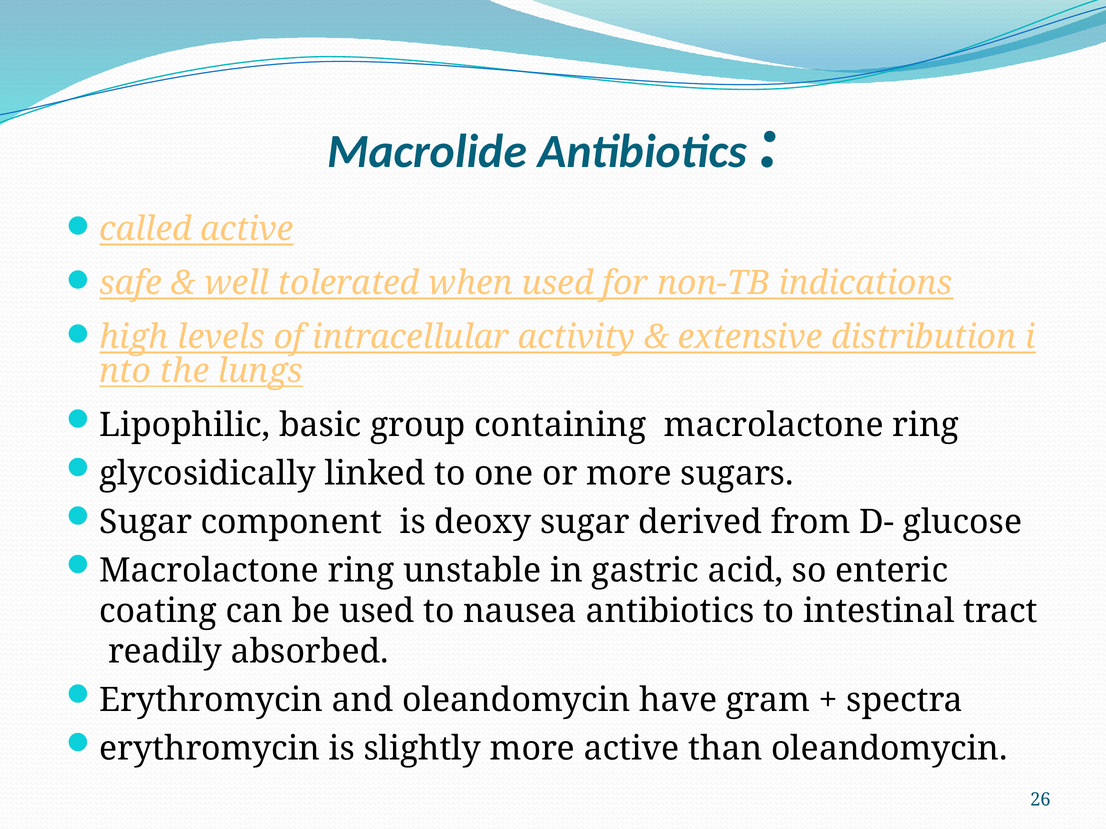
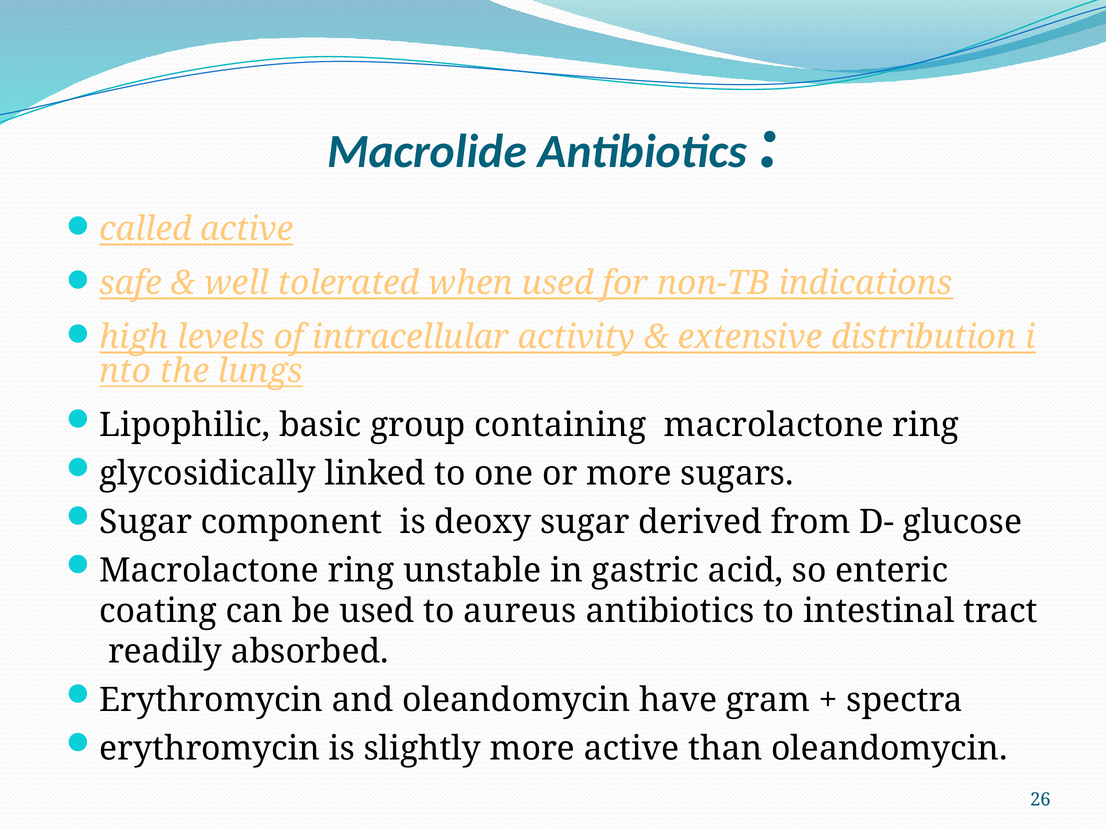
nausea: nausea -> aureus
